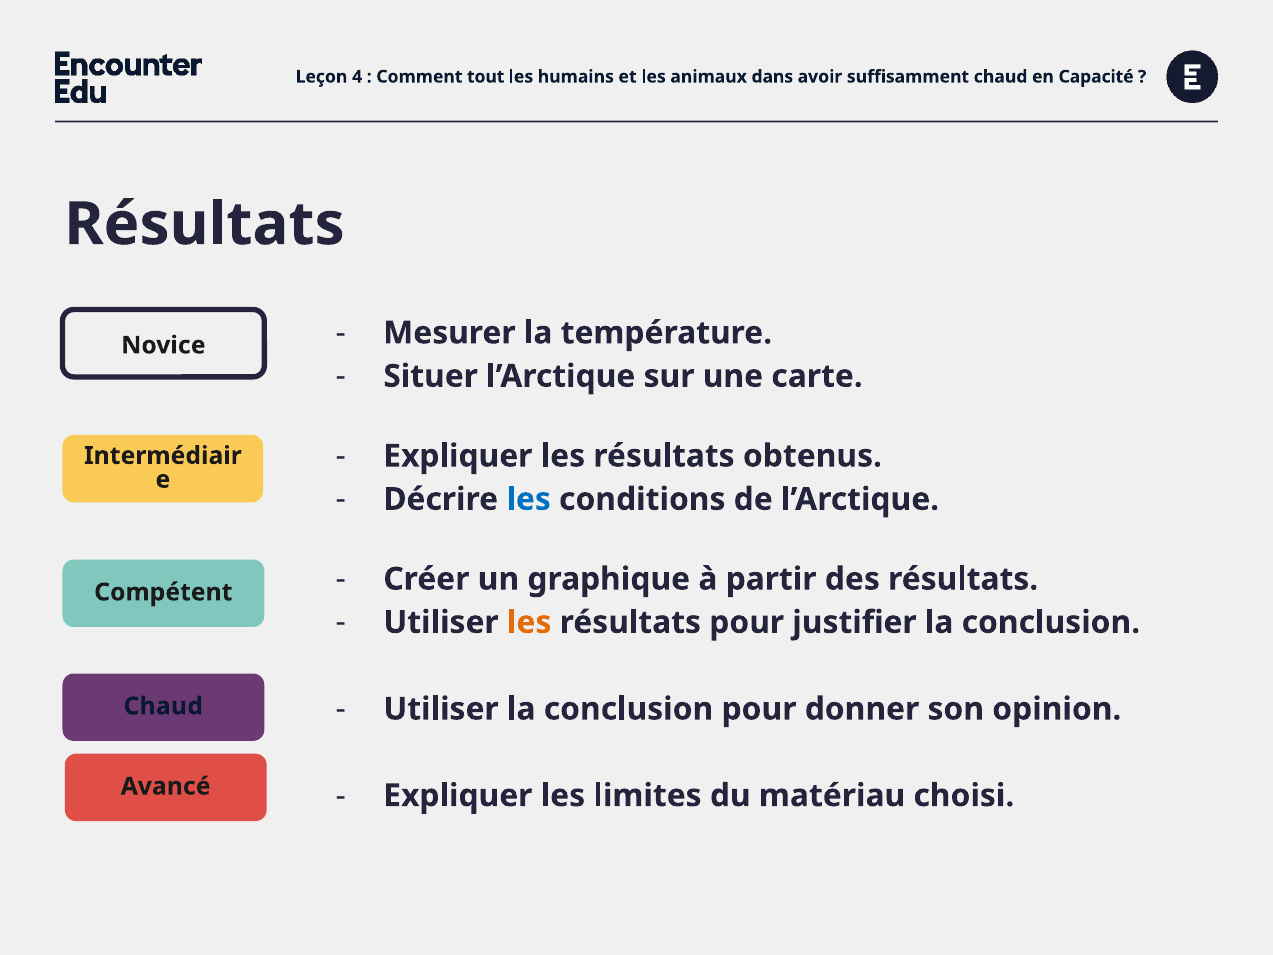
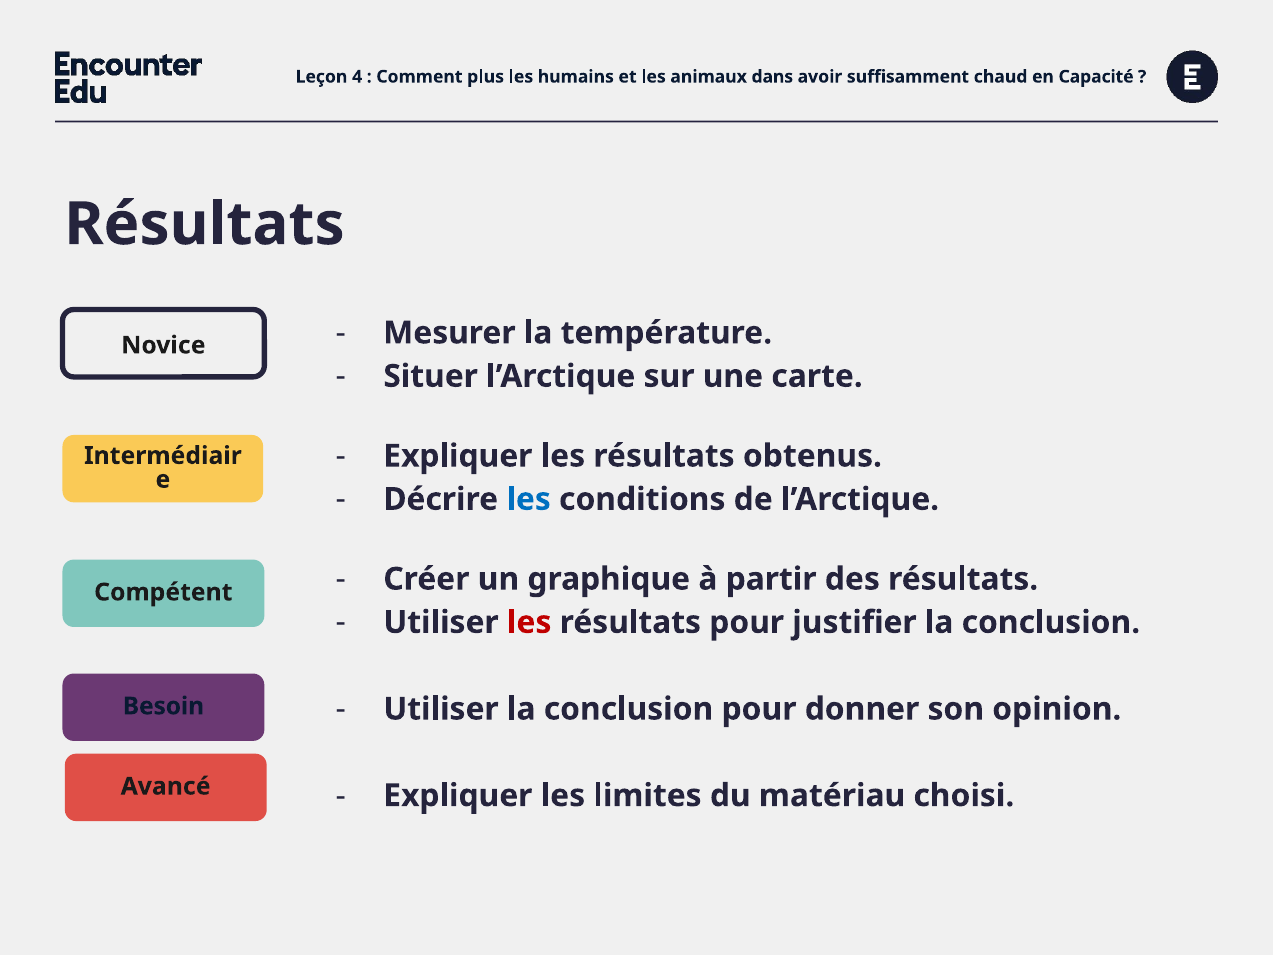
tout: tout -> plus
les at (529, 622) colour: orange -> red
Chaud at (163, 706): Chaud -> Besoin
